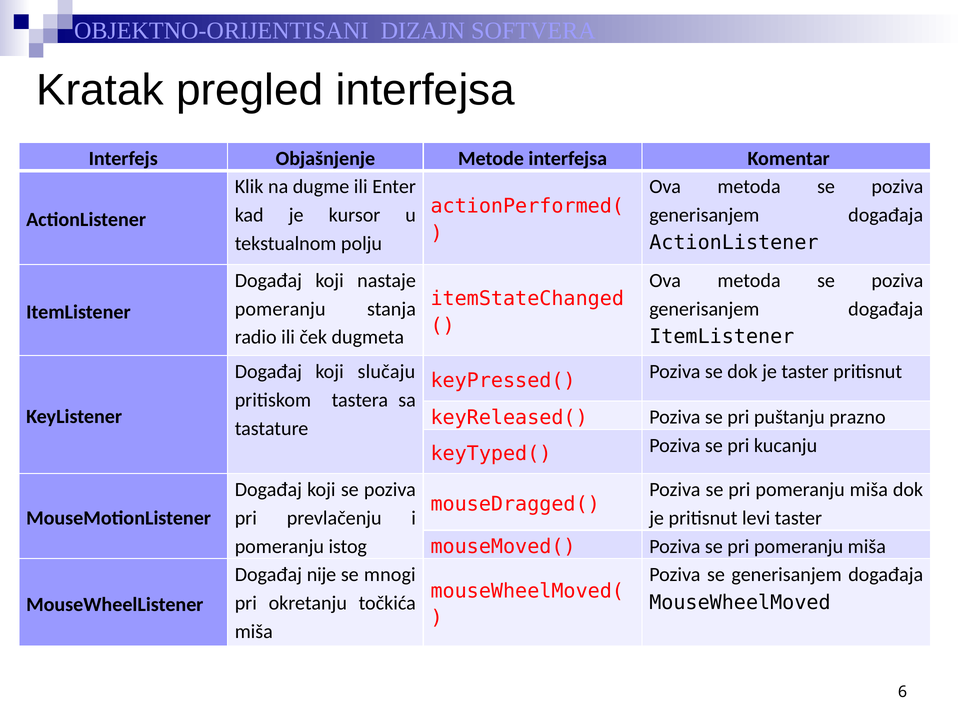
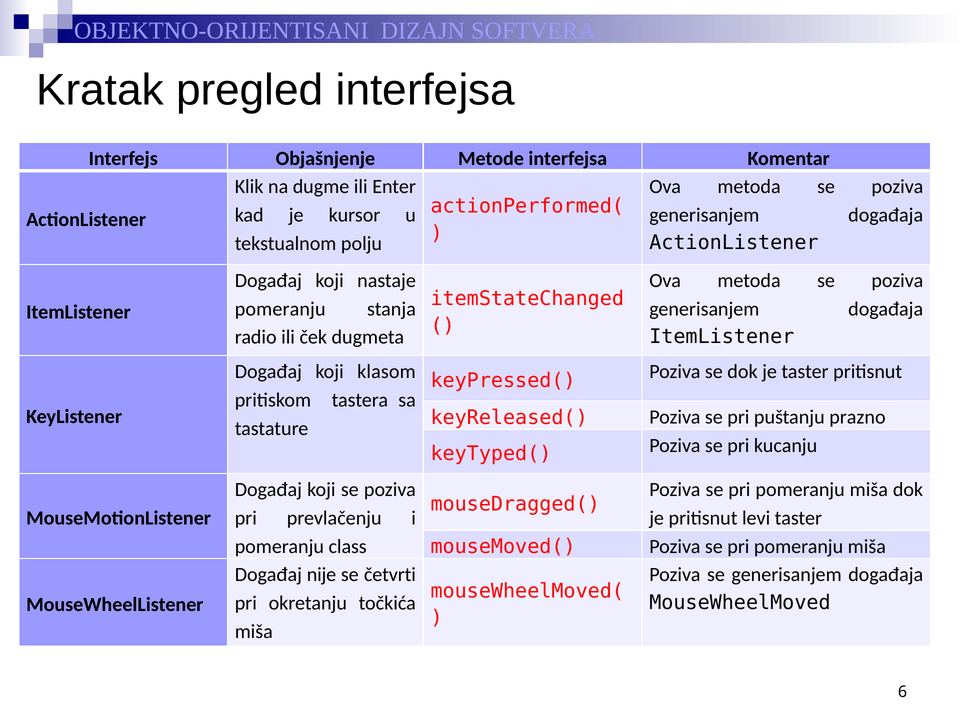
slučaju: slučaju -> klasom
istog: istog -> class
mnogi: mnogi -> četvrti
